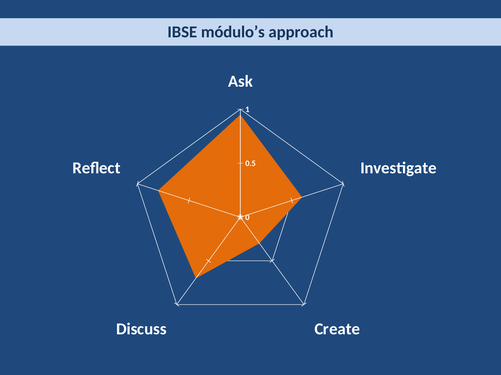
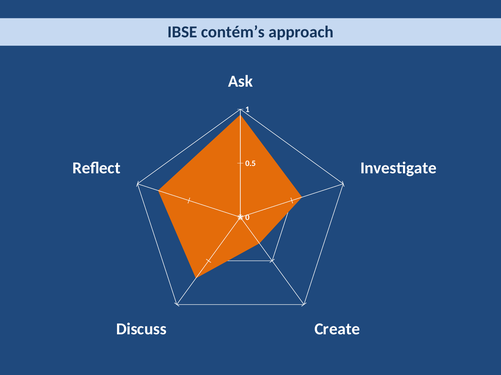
módulo’s: módulo’s -> contém’s
